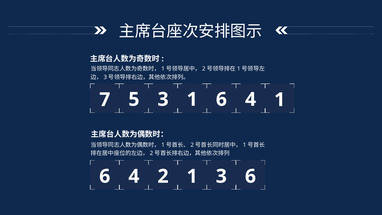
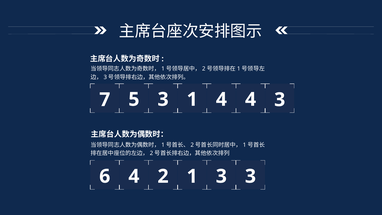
7 6: 6 -> 4
4 1: 1 -> 3
3 6: 6 -> 3
